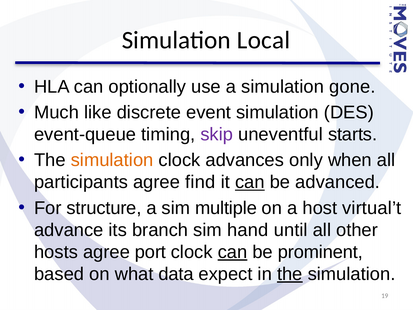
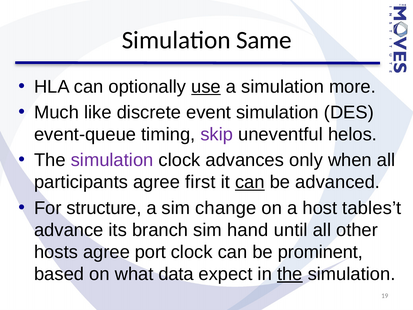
Local: Local -> Same
use underline: none -> present
gone: gone -> more
starts: starts -> helos
simulation at (112, 160) colour: orange -> purple
find: find -> first
multiple: multiple -> change
virtual’t: virtual’t -> tables’t
can at (233, 252) underline: present -> none
